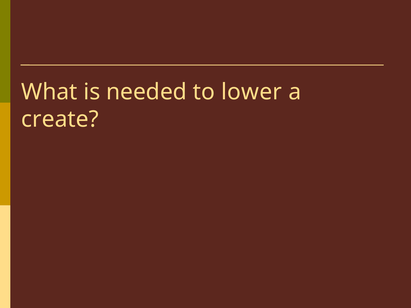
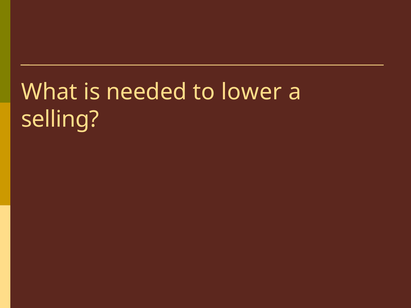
create: create -> selling
